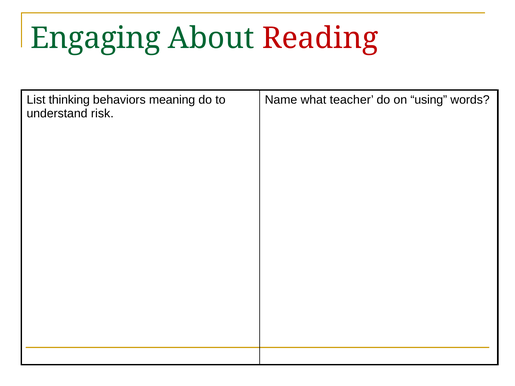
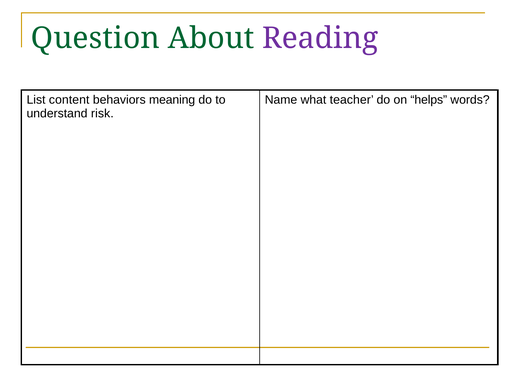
Engaging: Engaging -> Question
Reading colour: red -> purple
thinking: thinking -> content
using: using -> helps
